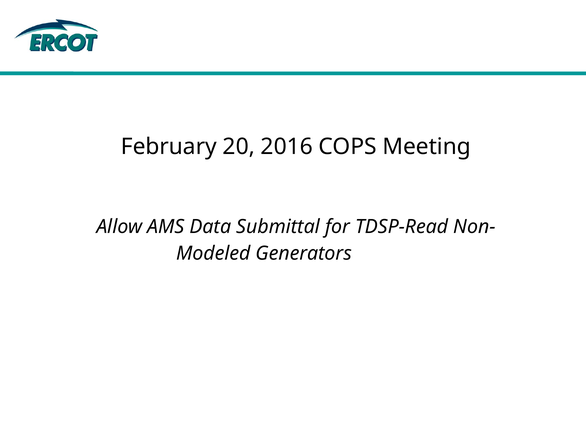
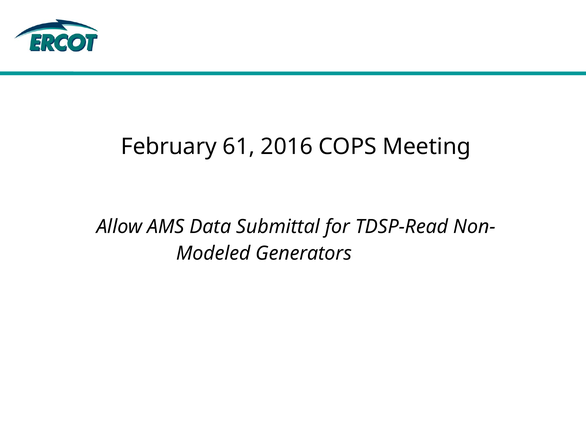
20: 20 -> 61
